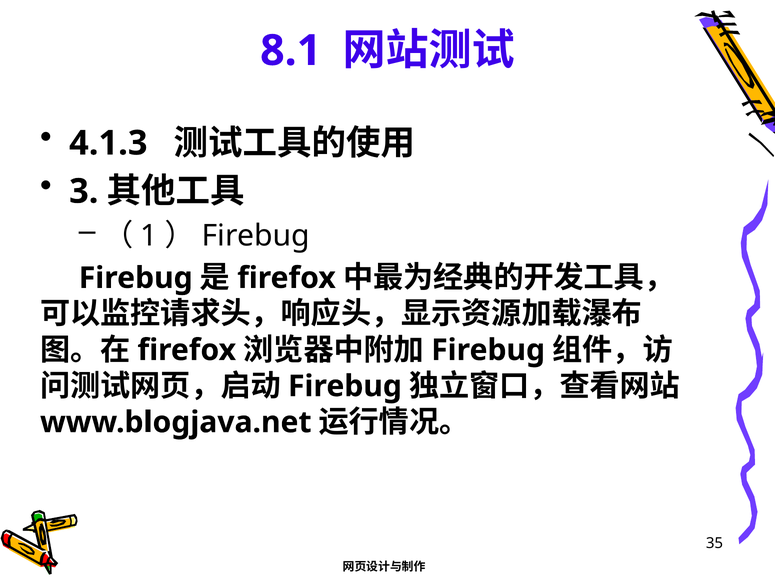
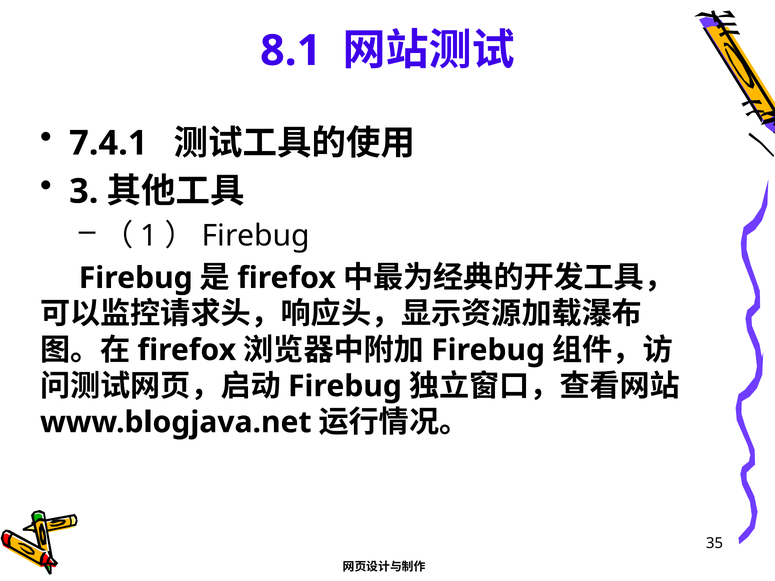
4.1.3: 4.1.3 -> 7.4.1
